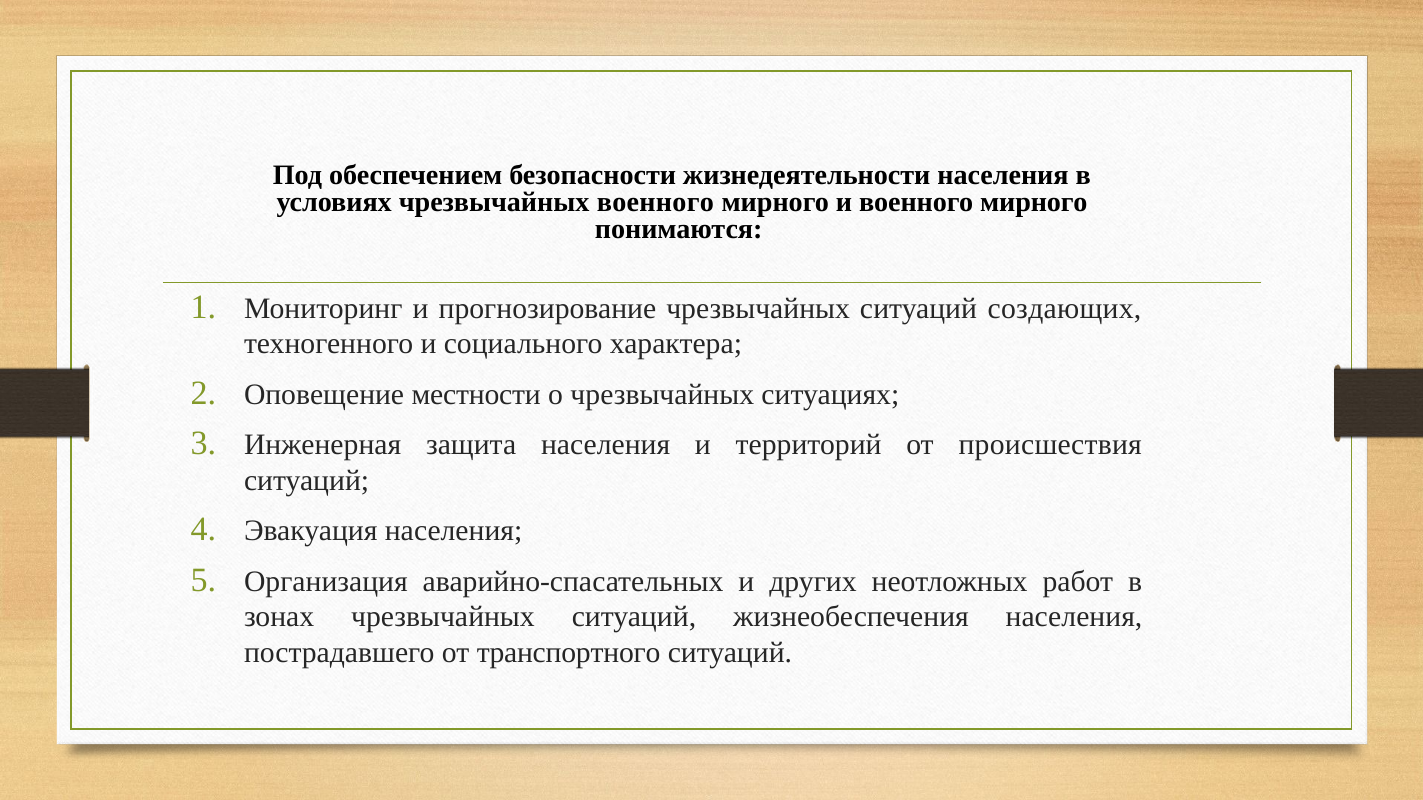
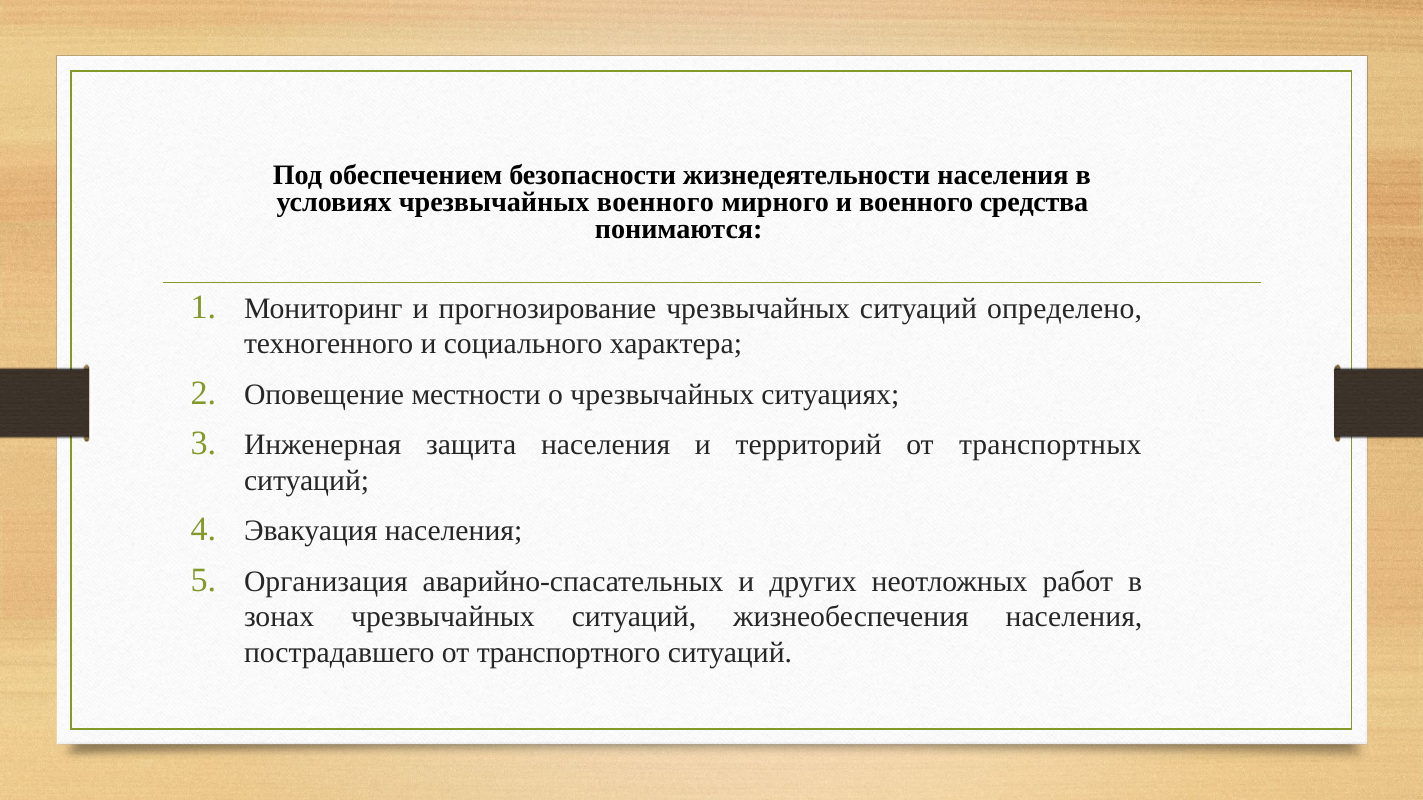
и военного мирного: мирного -> средства
создающих: создающих -> определено
происшествия: происшествия -> транспортных
